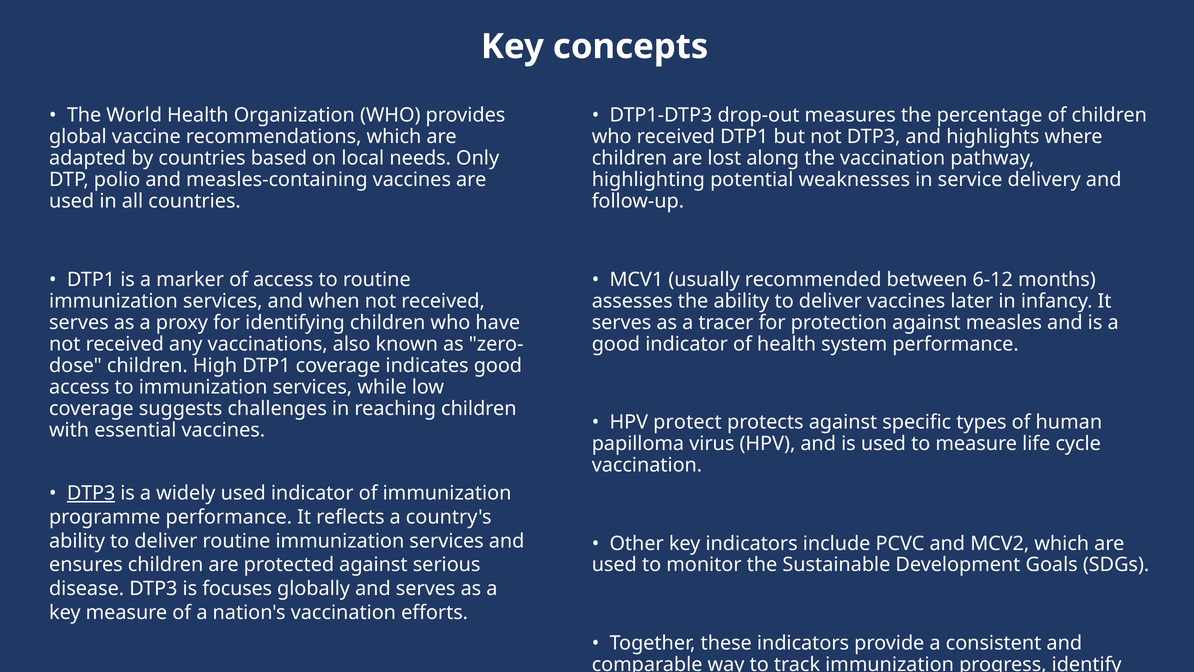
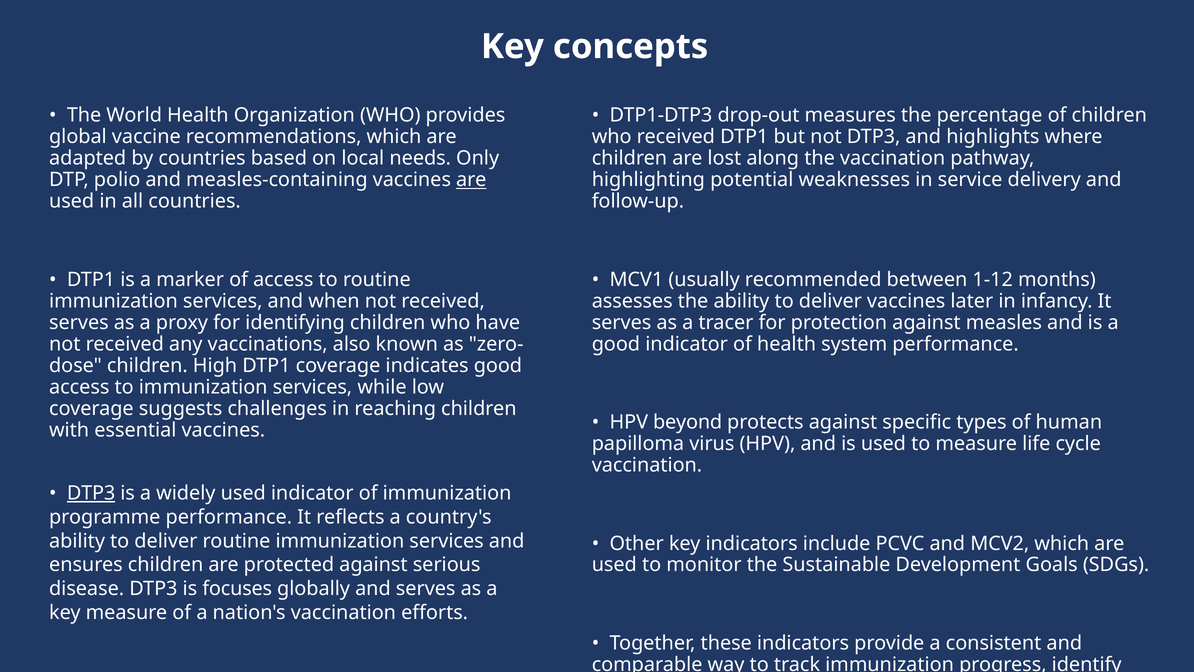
are at (471, 180) underline: none -> present
6-12: 6-12 -> 1-12
protect: protect -> beyond
